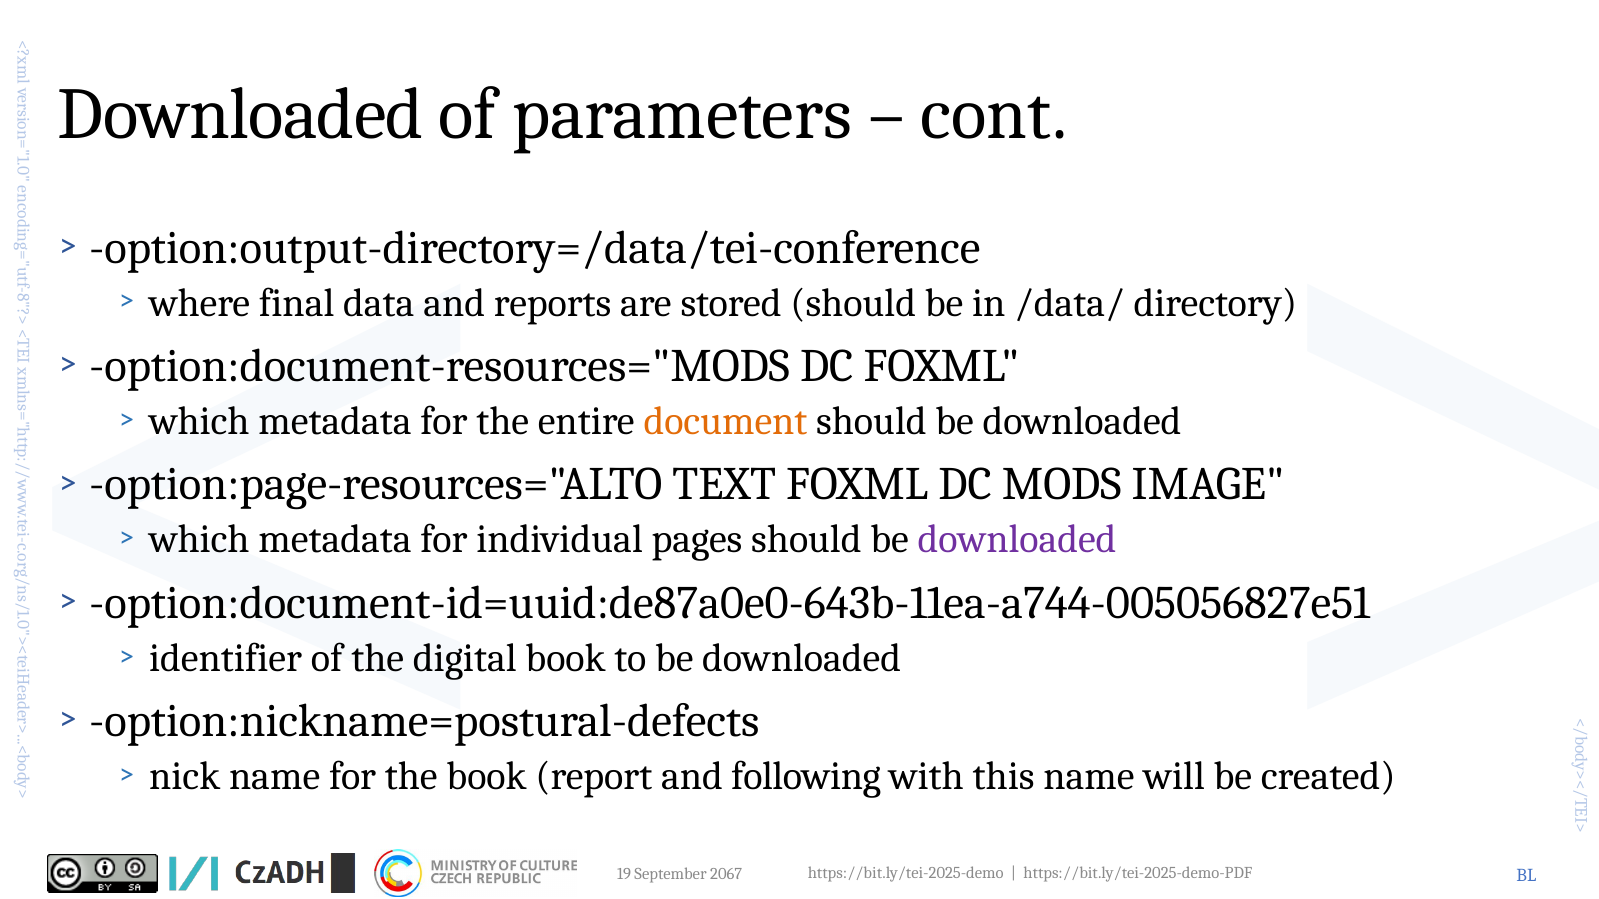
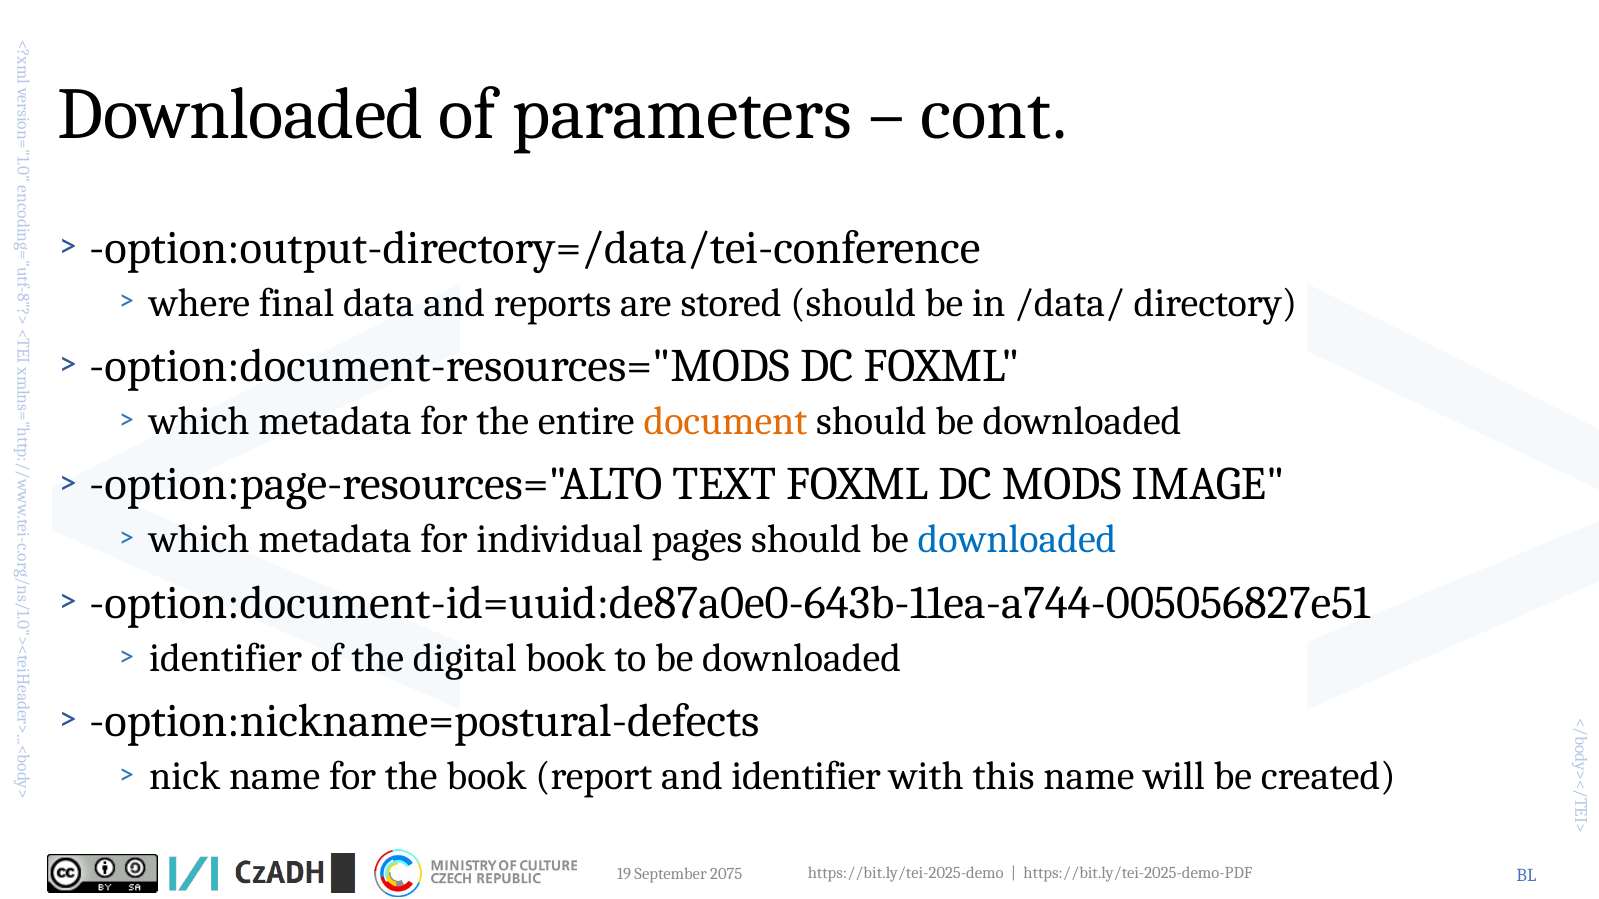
downloaded at (1017, 540) colour: purple -> blue
and following: following -> identifier
2067: 2067 -> 2075
